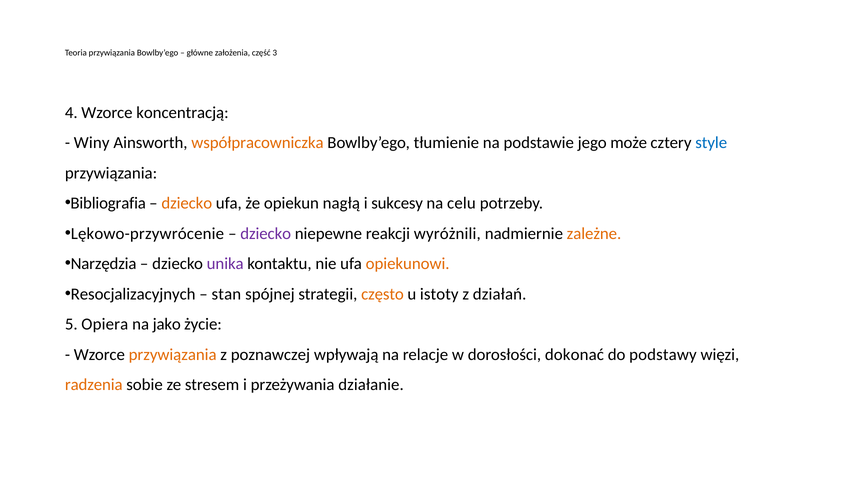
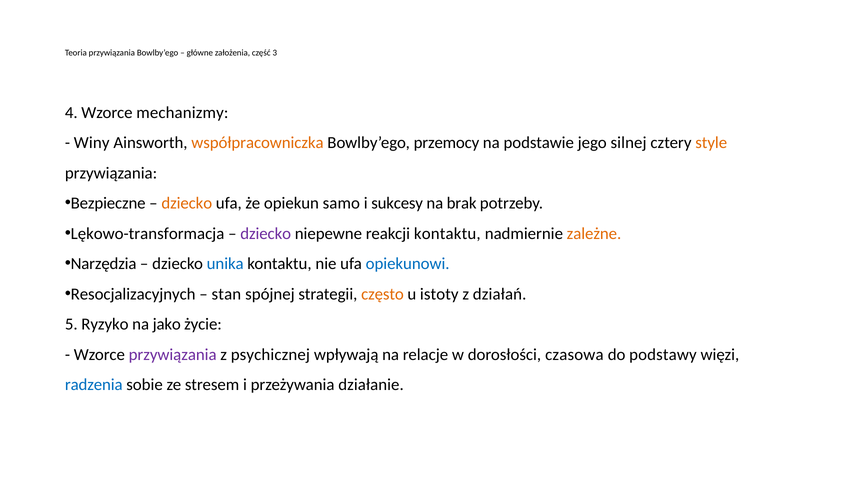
koncentracją: koncentracją -> mechanizmy
tłumienie: tłumienie -> przemocy
może: może -> silnej
style colour: blue -> orange
Bibliografia: Bibliografia -> Bezpieczne
nagłą: nagłą -> samo
celu: celu -> brak
Lękowo-przywrócenie: Lękowo-przywrócenie -> Lękowo-transformacja
reakcji wyróżnili: wyróżnili -> kontaktu
unika colour: purple -> blue
opiekunowi colour: orange -> blue
Opiera: Opiera -> Ryzyko
przywiązania at (173, 354) colour: orange -> purple
poznawczej: poznawczej -> psychicznej
dokonać: dokonać -> czasowa
radzenia colour: orange -> blue
